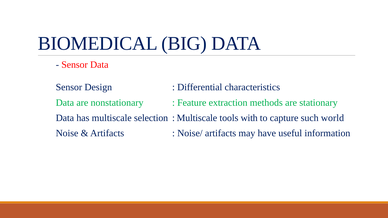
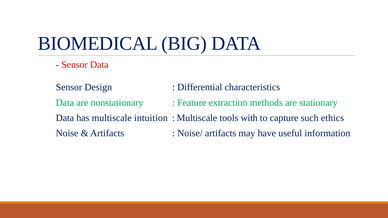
selection: selection -> intuition
world: world -> ethics
